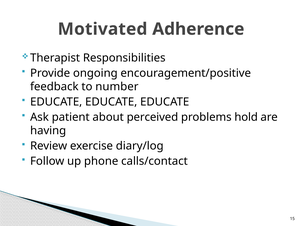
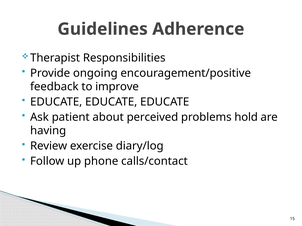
Motivated: Motivated -> Guidelines
number: number -> improve
